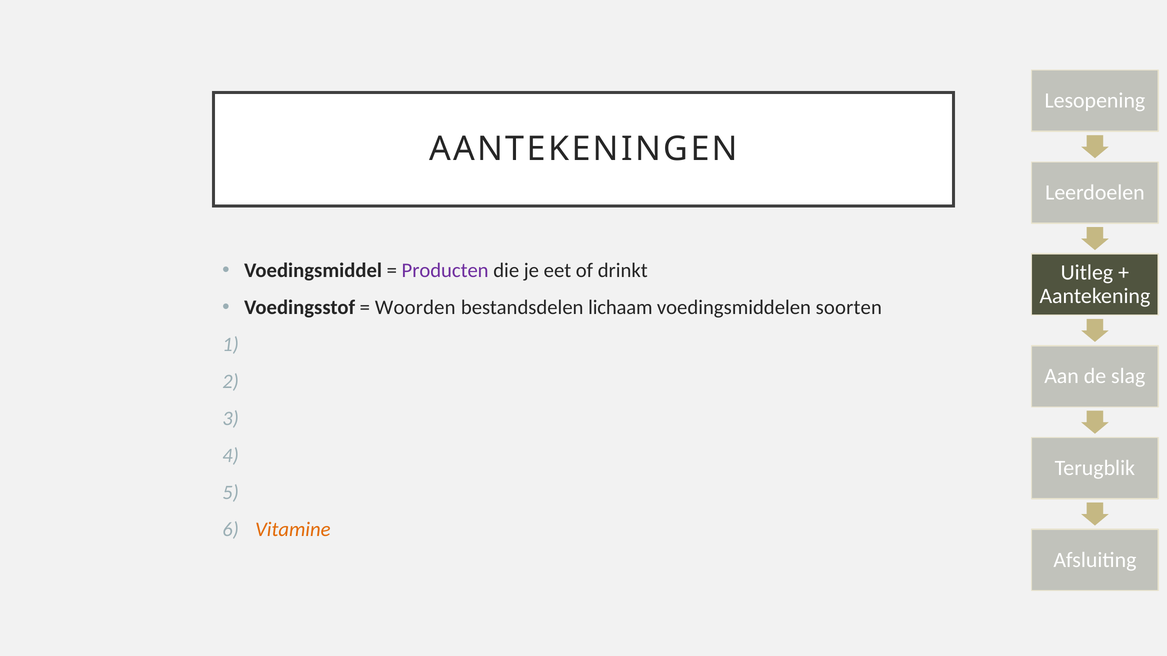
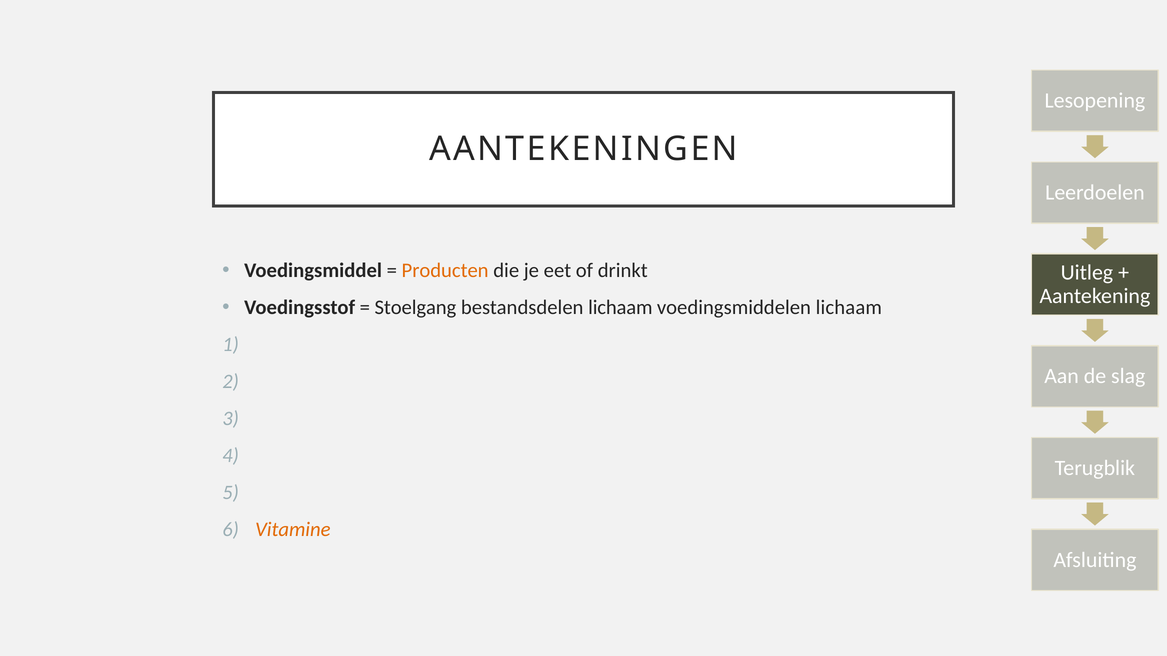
Producten colour: purple -> orange
Woorden: Woorden -> Stoelgang
voedingsmiddelen soorten: soorten -> lichaam
